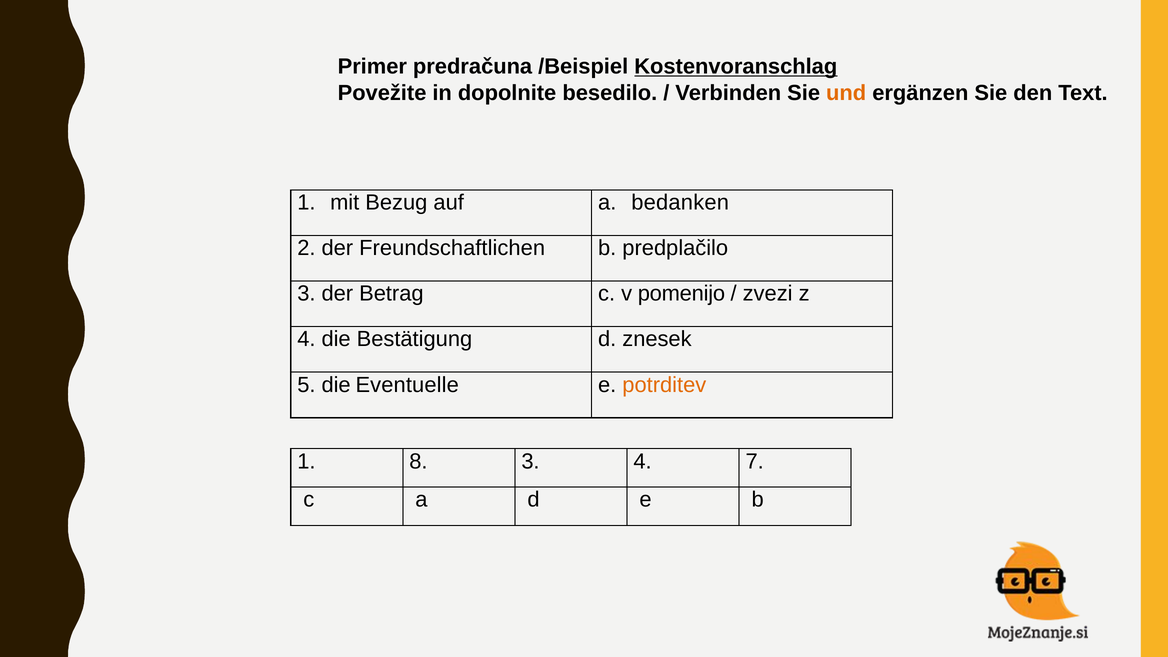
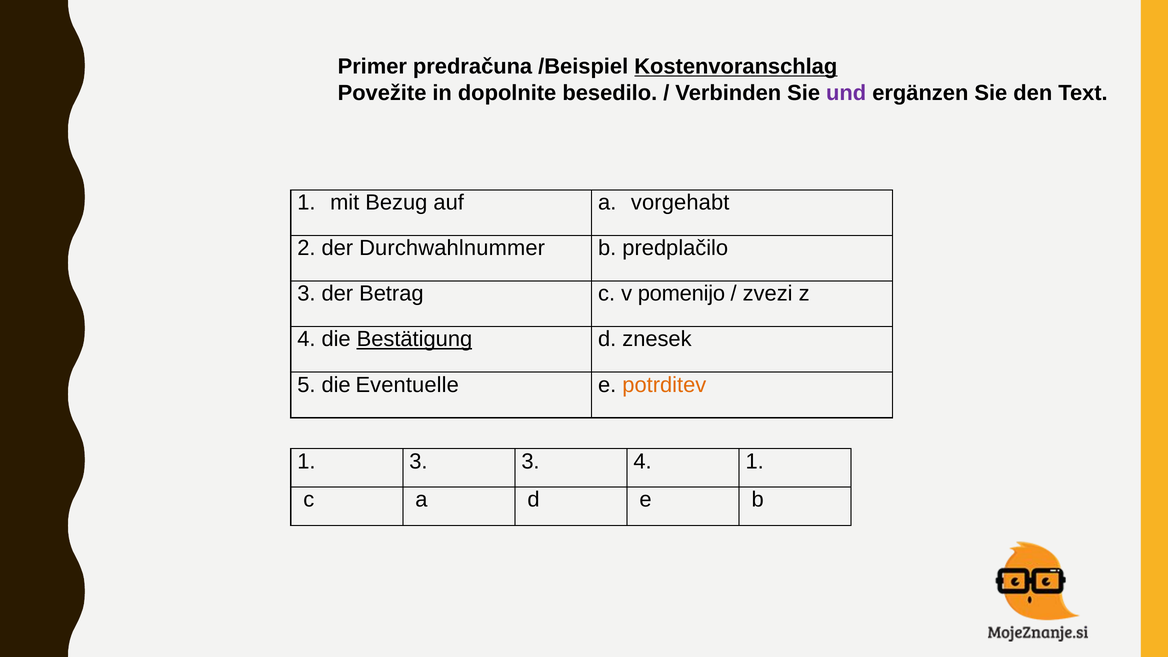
und colour: orange -> purple
bedanken: bedanken -> vorgehabt
Freundschaftlichen: Freundschaftlichen -> Durchwahlnummer
Bestätigung underline: none -> present
1 8: 8 -> 3
4 7: 7 -> 1
